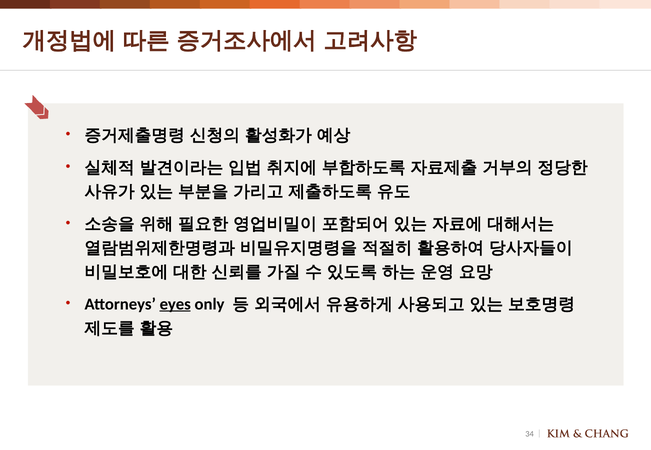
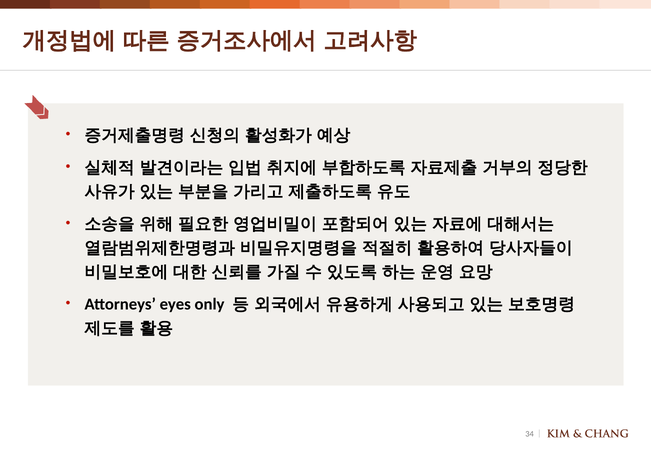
eyes underline: present -> none
